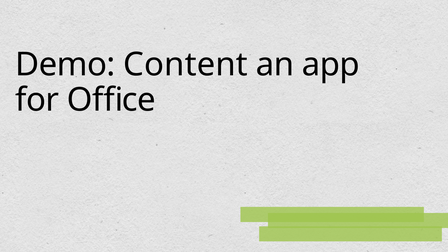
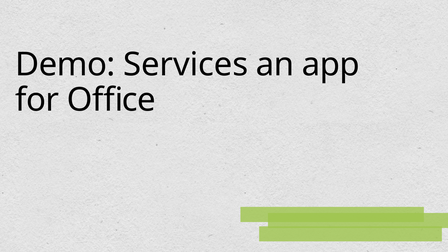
Content: Content -> Services
